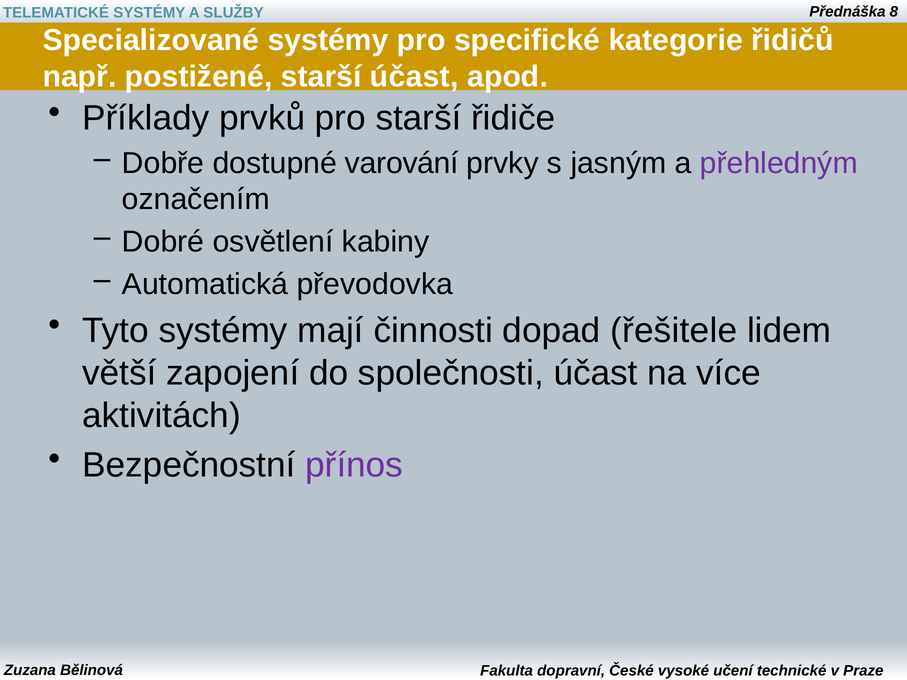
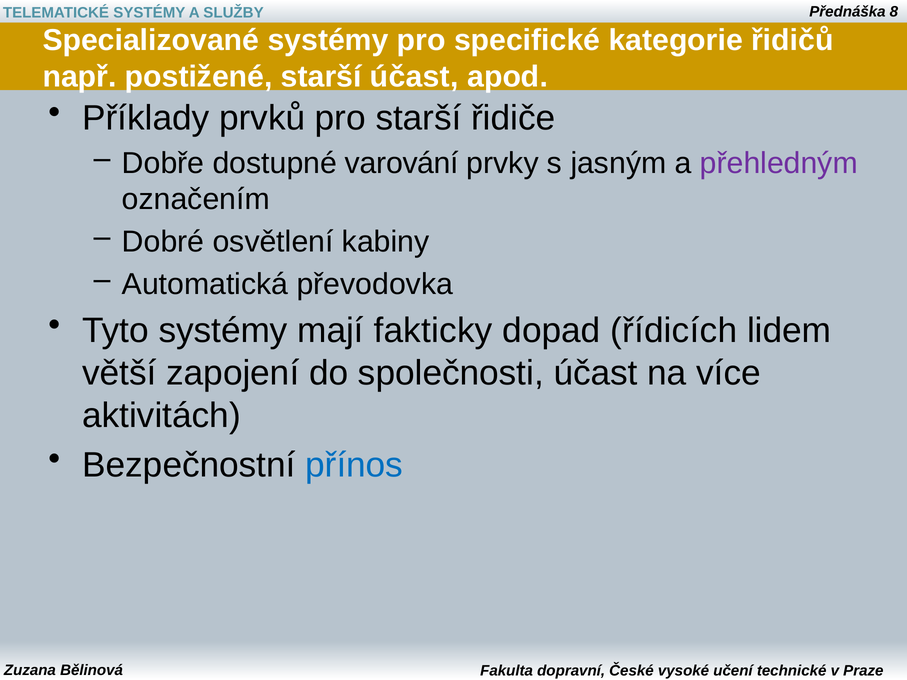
činnosti: činnosti -> fakticky
řešitele: řešitele -> řídicích
přínos colour: purple -> blue
